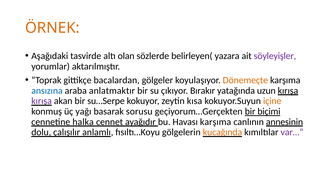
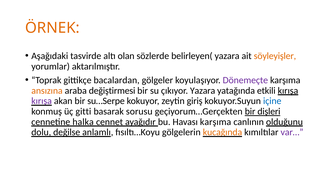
söyleyişler colour: purple -> orange
Dönemeçte colour: orange -> purple
ansızına colour: blue -> orange
anlatmaktır: anlatmaktır -> değiştirmesi
çıkıyor Bırakır: Bırakır -> Yazara
uzun: uzun -> etkili
kısa: kısa -> giriş
içine colour: orange -> blue
yağı: yağı -> gitti
biçimi: biçimi -> dişleri
annesinin: annesinin -> olduğunu
çalışılır: çalışılır -> değilse
